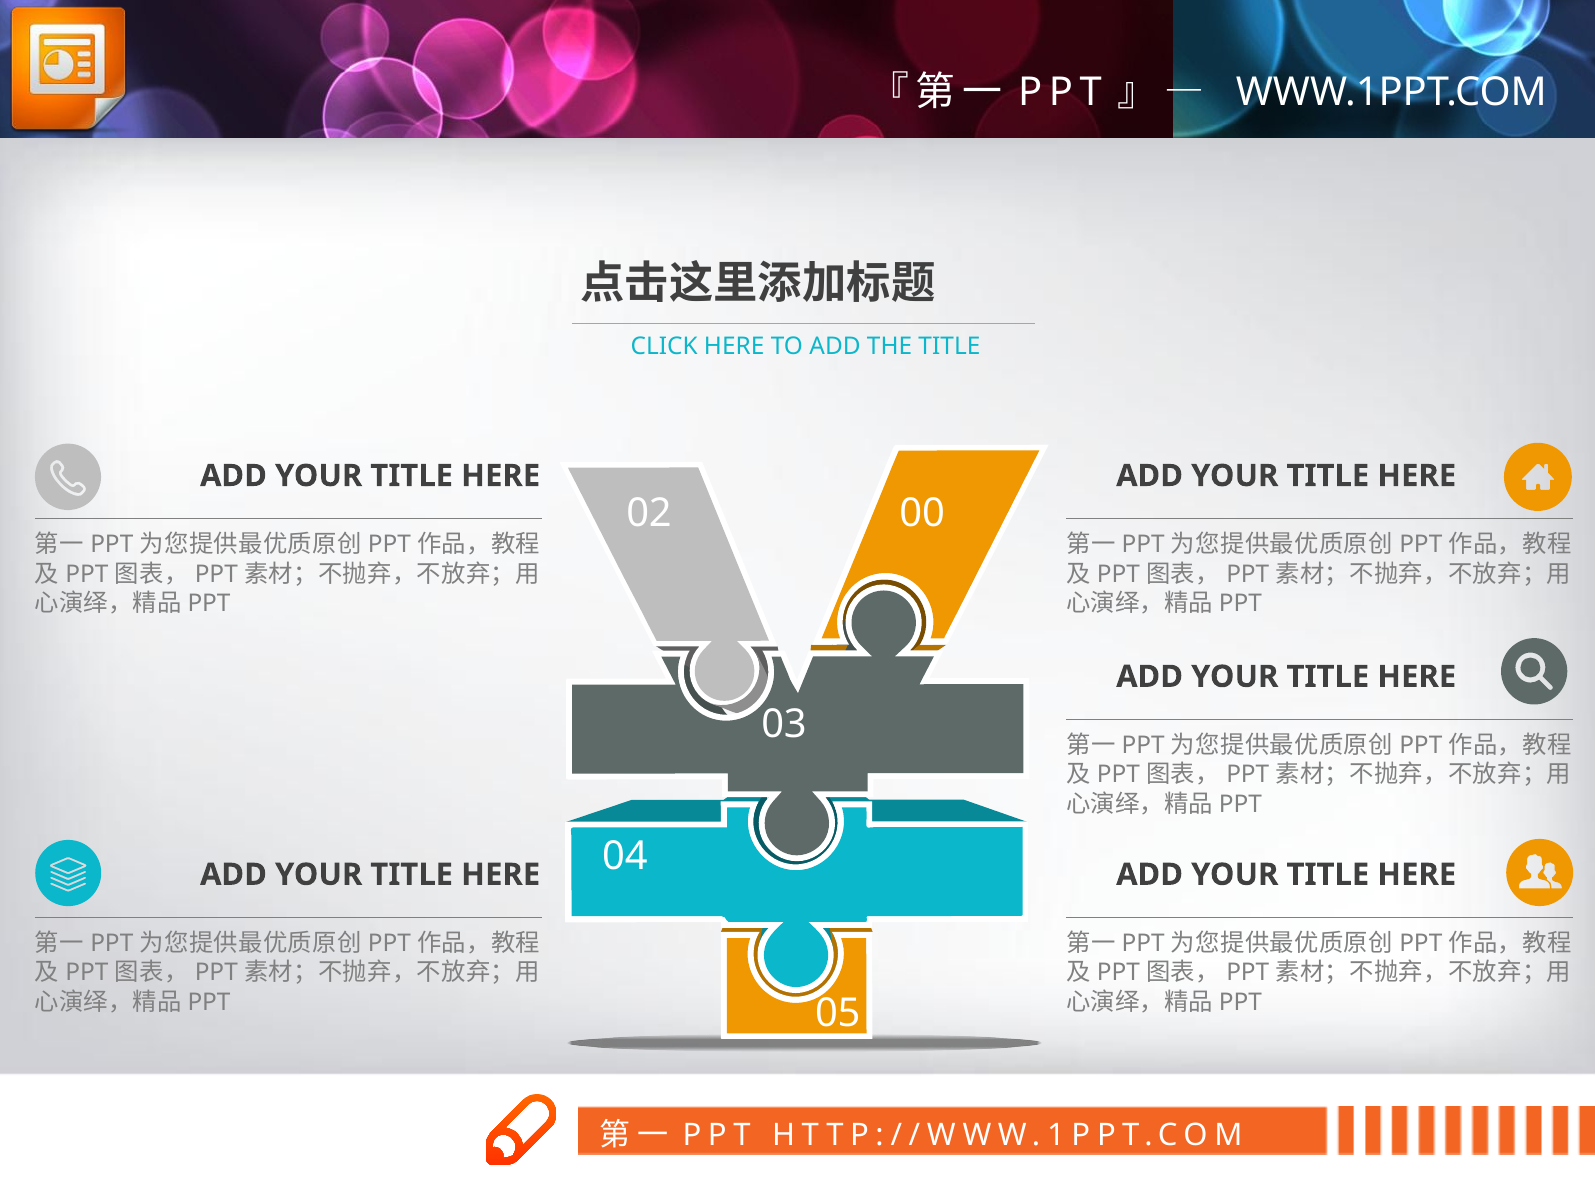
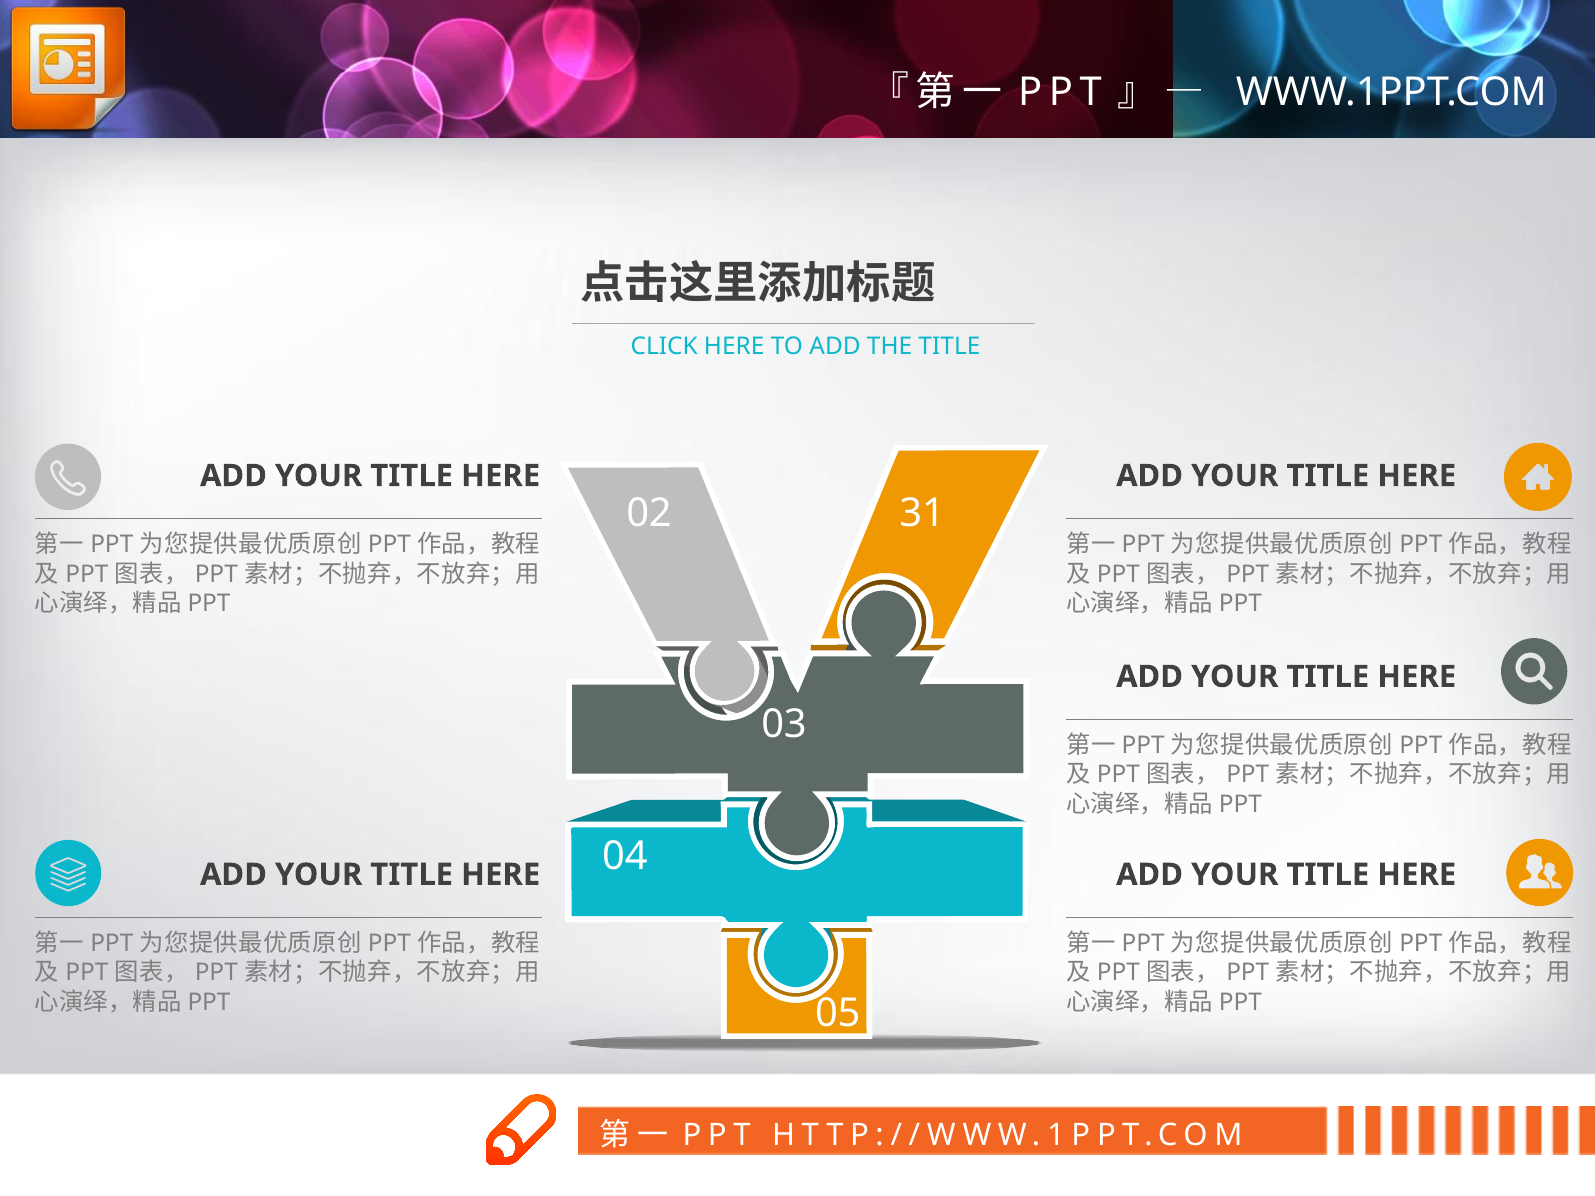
00: 00 -> 31
